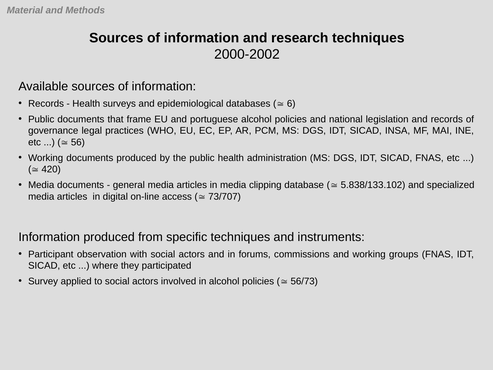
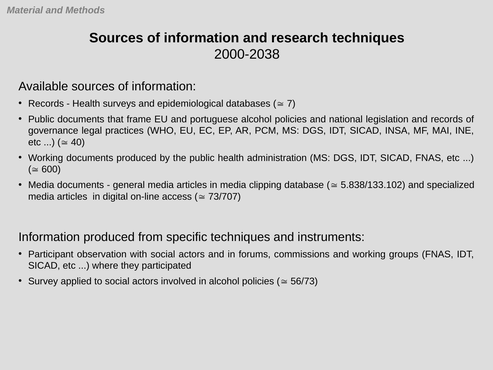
2000-2002: 2000-2002 -> 2000-2038
6: 6 -> 7
56: 56 -> 40
420: 420 -> 600
